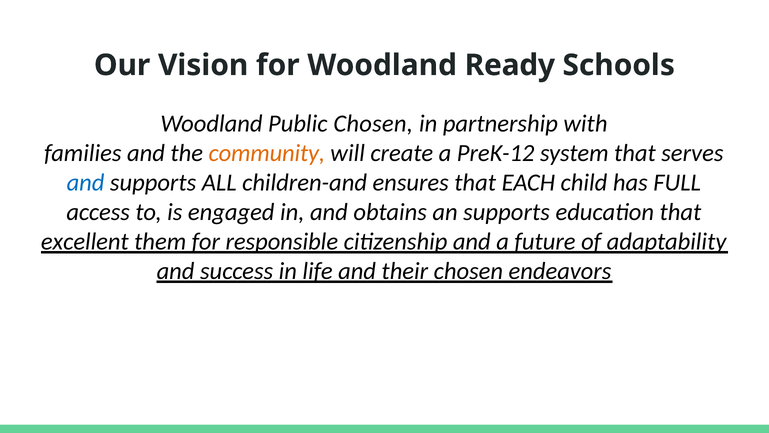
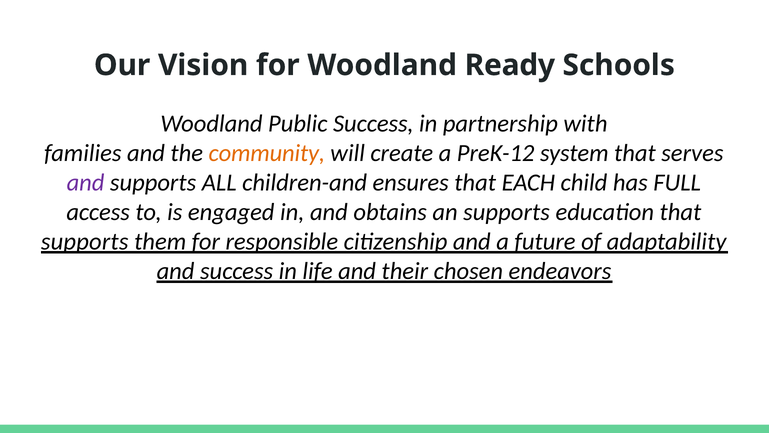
Public Chosen: Chosen -> Success
and at (86, 182) colour: blue -> purple
excellent at (85, 241): excellent -> supports
